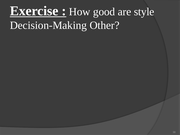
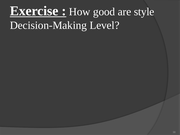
Other: Other -> Level
